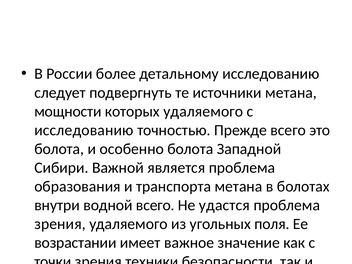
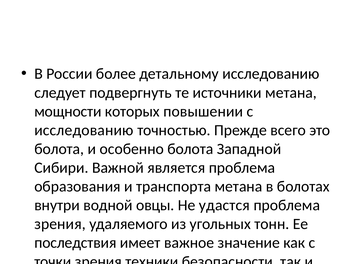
которых удаляемого: удаляемого -> повышении
водной всего: всего -> овцы
угольных поля: поля -> тонн
возрастании at (75, 243): возрастании -> последствия
